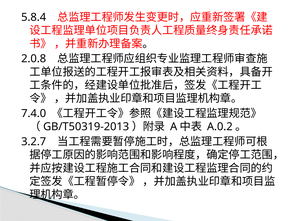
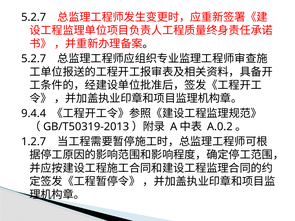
5.8.4 at (34, 17): 5.8.4 -> 5.2.7
2.0.8 at (34, 59): 2.0.8 -> 5.2.7
7.4.0: 7.4.0 -> 9.4.4
3.2.7: 3.2.7 -> 1.2.7
